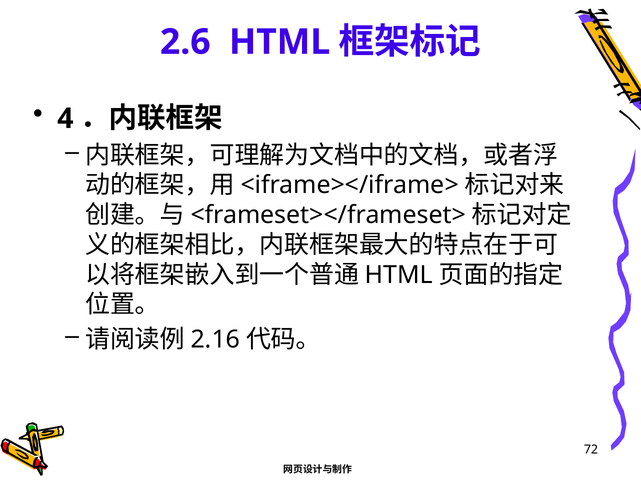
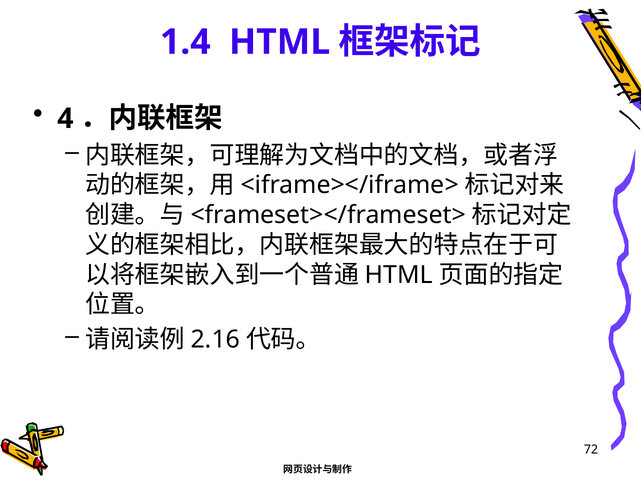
2.6: 2.6 -> 1.4
